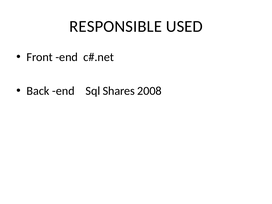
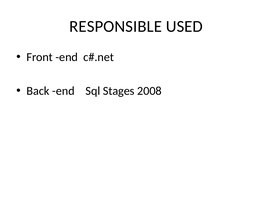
Shares: Shares -> Stages
